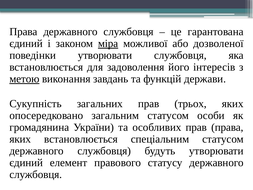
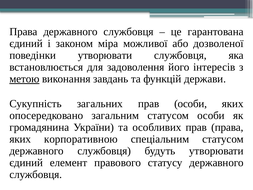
міра underline: present -> none
прав трьох: трьох -> особи
яких встановлюється: встановлюється -> корпоративною
